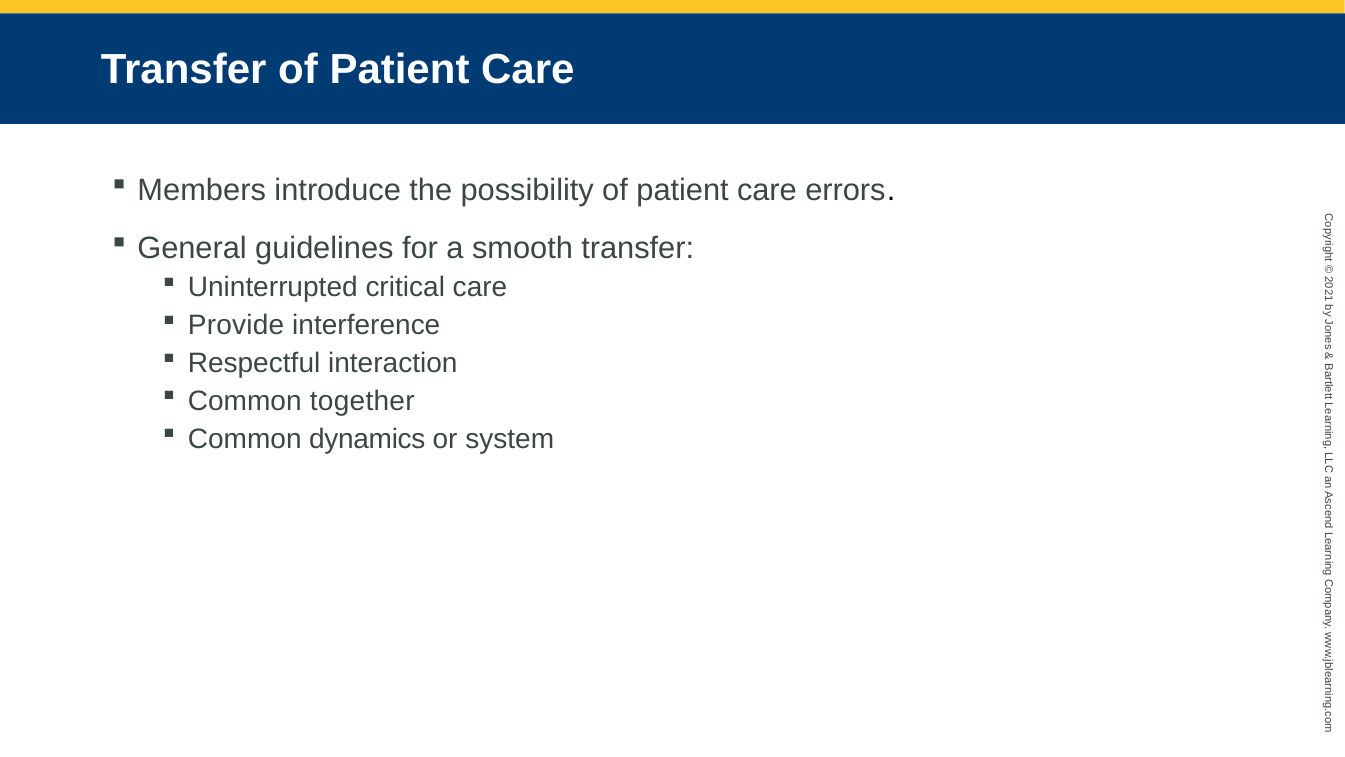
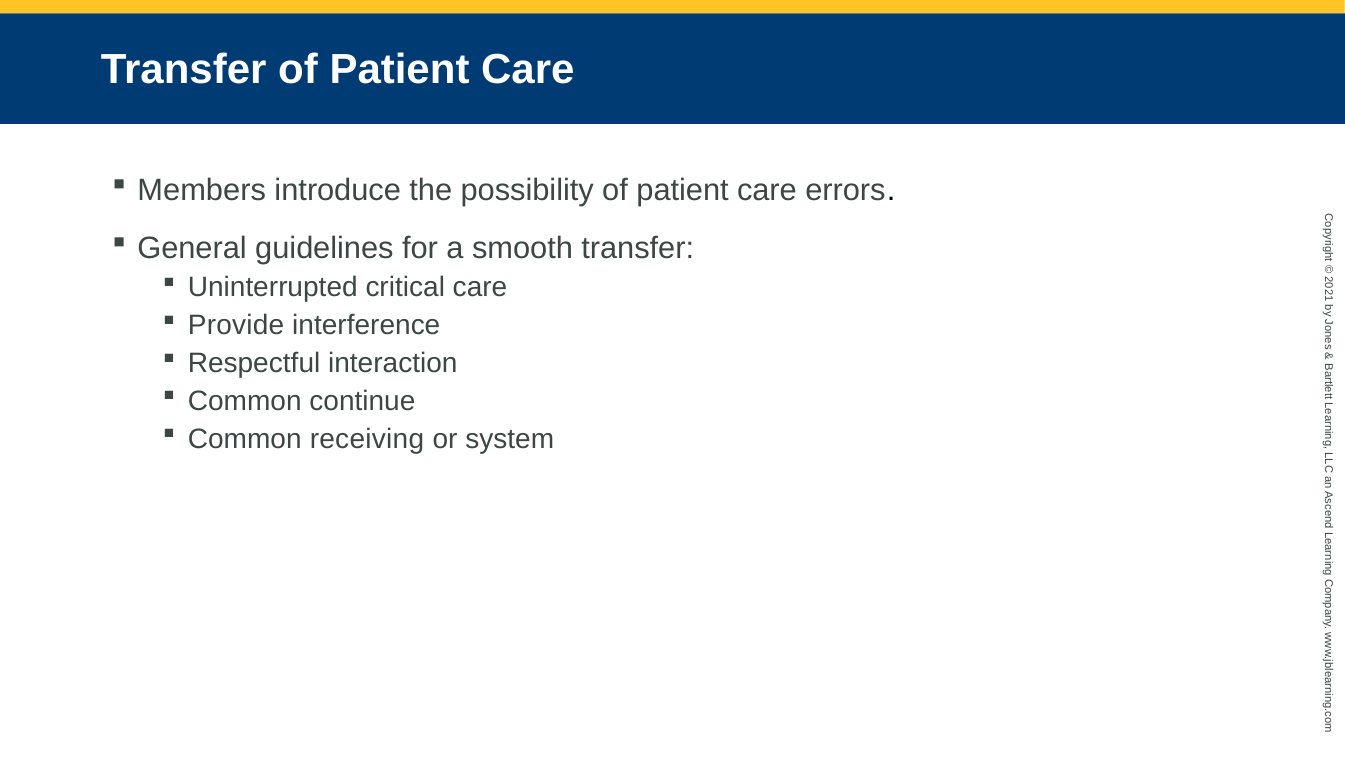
together: together -> continue
dynamics: dynamics -> receiving
